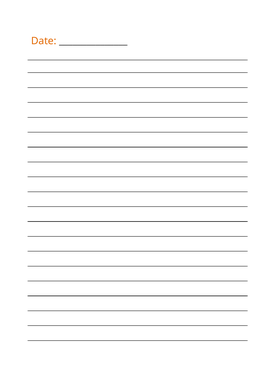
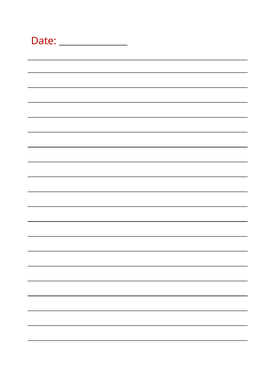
Date colour: orange -> red
